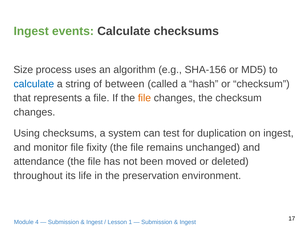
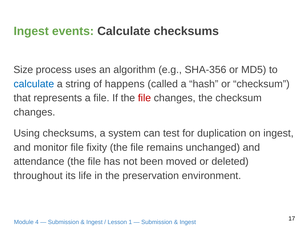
SHA-156: SHA-156 -> SHA-356
between: between -> happens
file at (144, 98) colour: orange -> red
